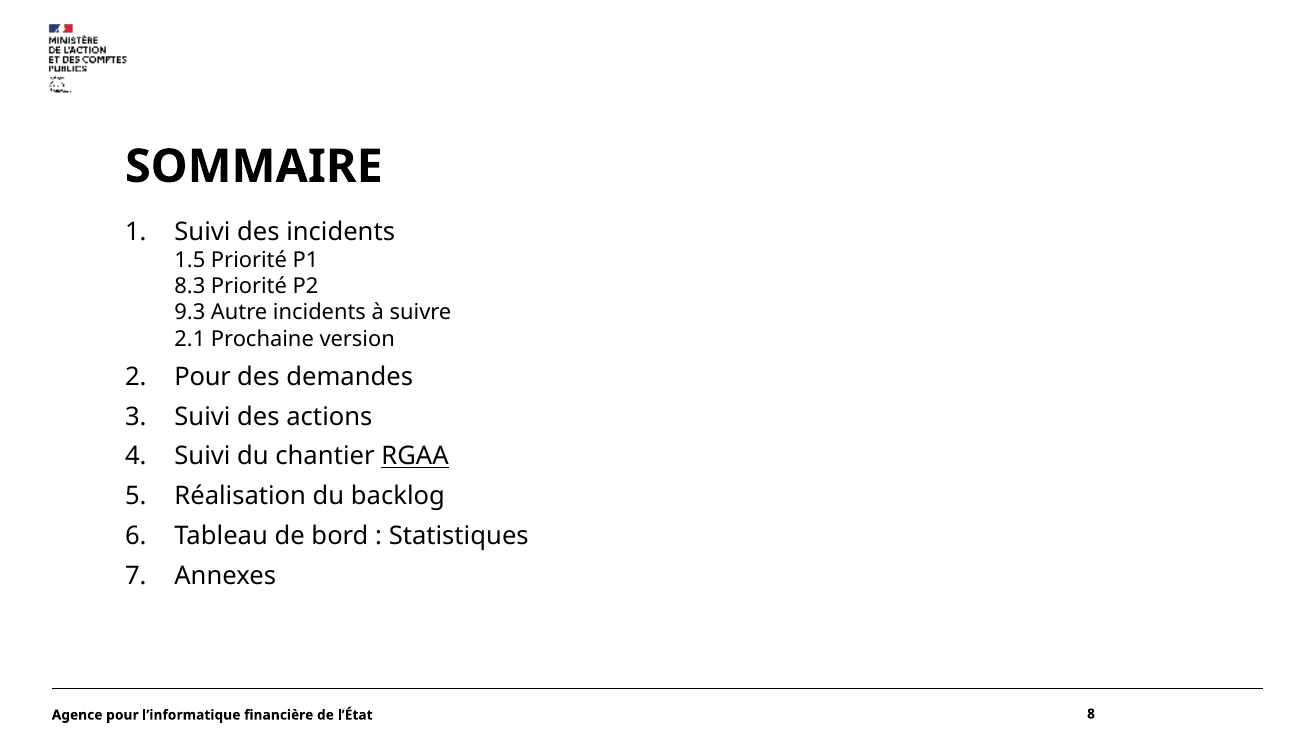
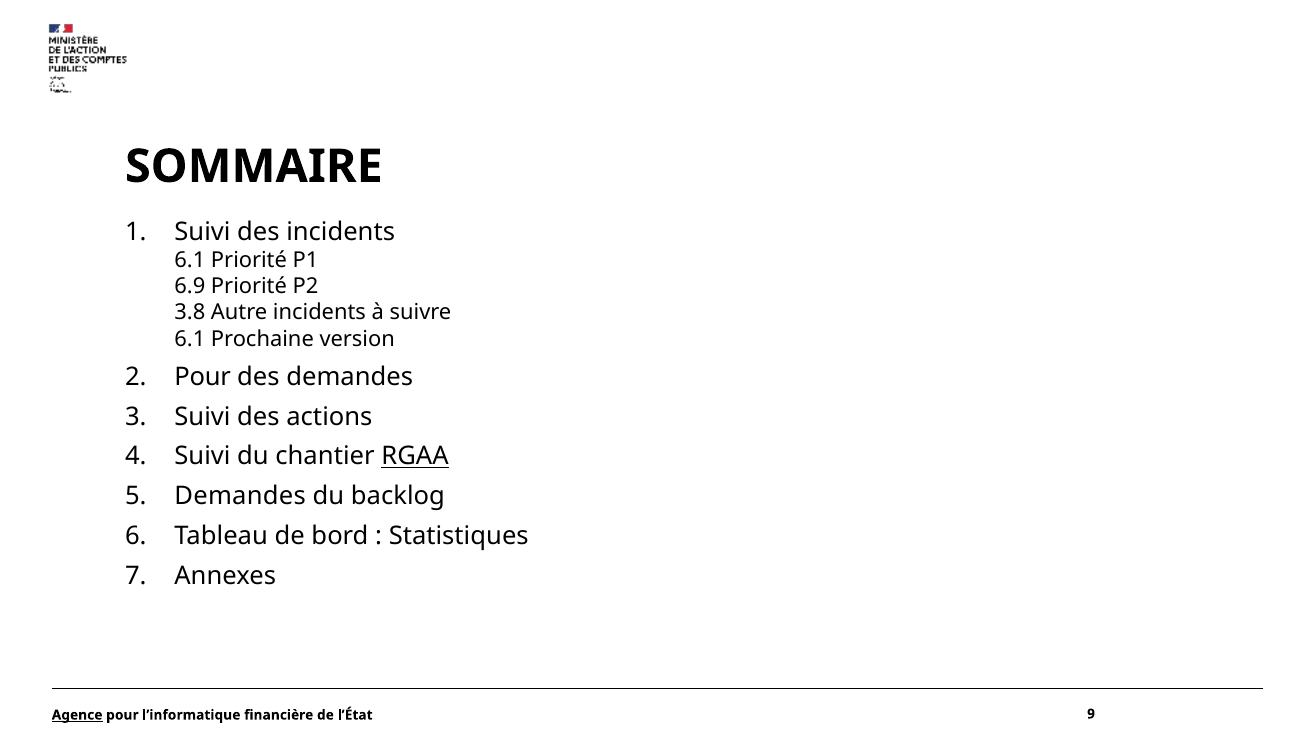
1.5 at (190, 260): 1.5 -> 6.1
8.3: 8.3 -> 6.9
9.3: 9.3 -> 3.8
2.1 at (190, 339): 2.1 -> 6.1
Réalisation at (240, 496): Réalisation -> Demandes
Agence underline: none -> present
8: 8 -> 9
